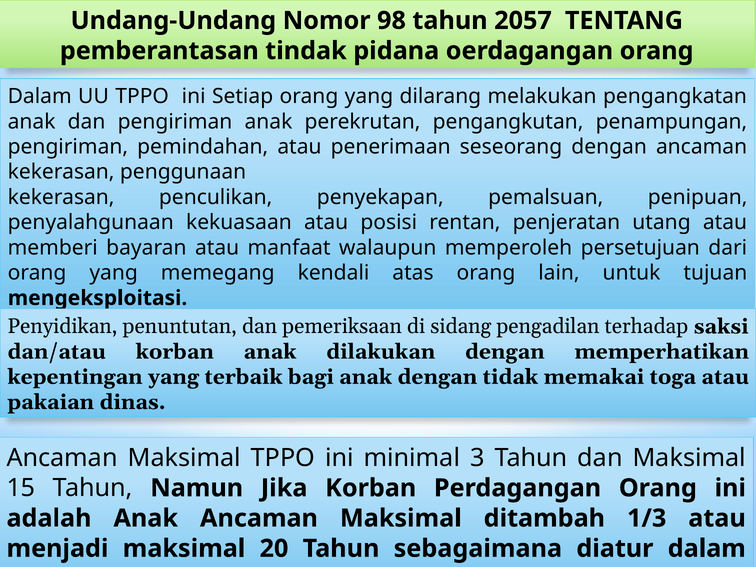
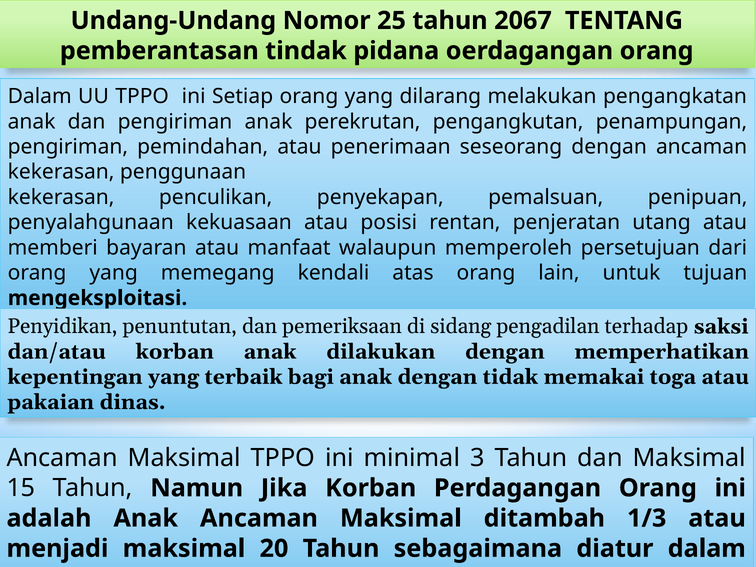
98: 98 -> 25
2057: 2057 -> 2067
